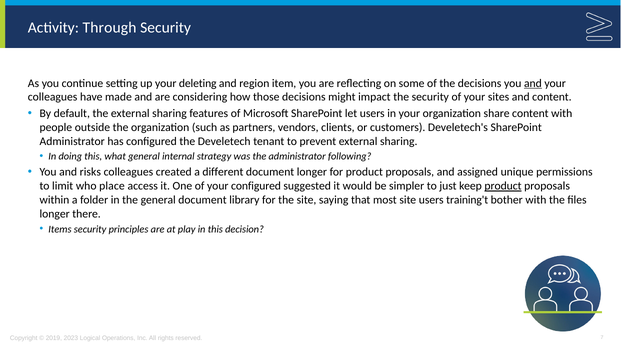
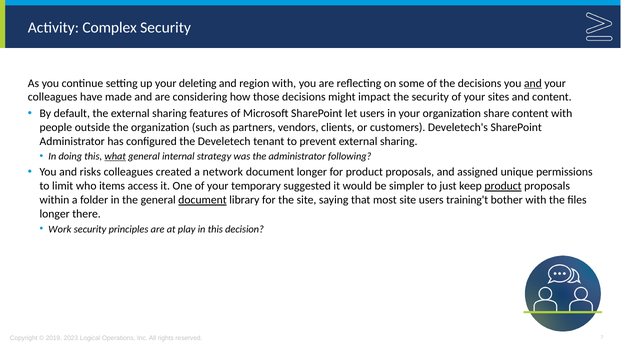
Through: Through -> Complex
region item: item -> with
what underline: none -> present
different: different -> network
place: place -> items
your configured: configured -> temporary
document at (203, 200) underline: none -> present
Items: Items -> Work
